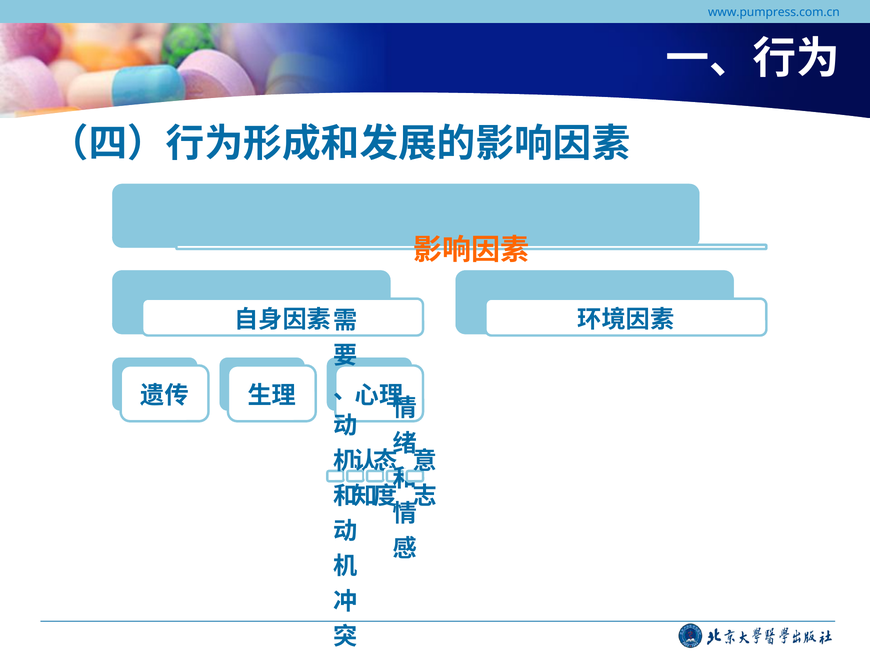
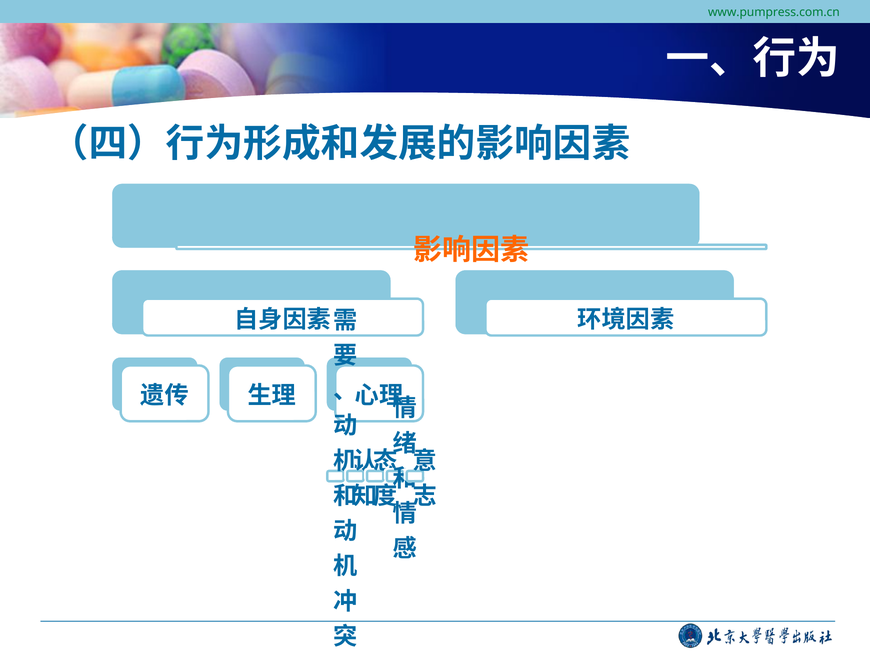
www.pumpress.com.cn colour: blue -> green
